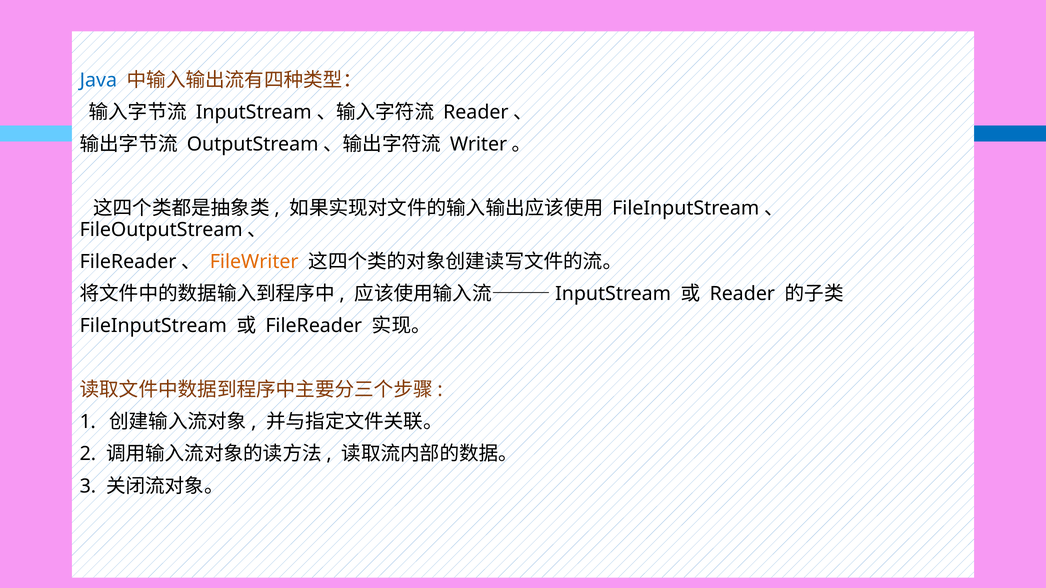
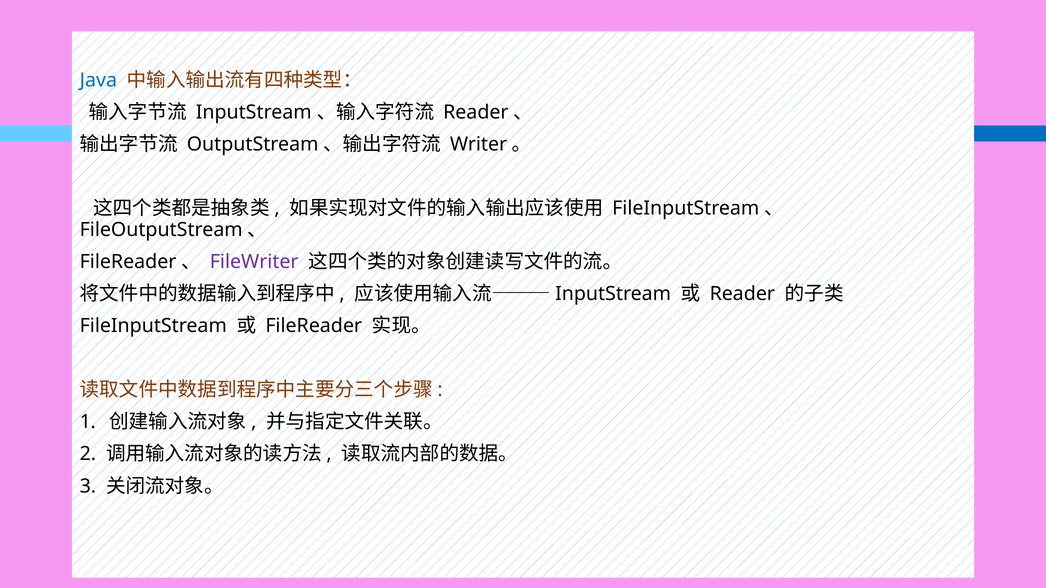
FileWriter colour: orange -> purple
